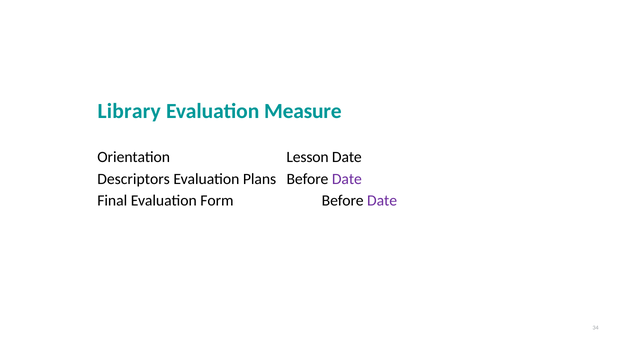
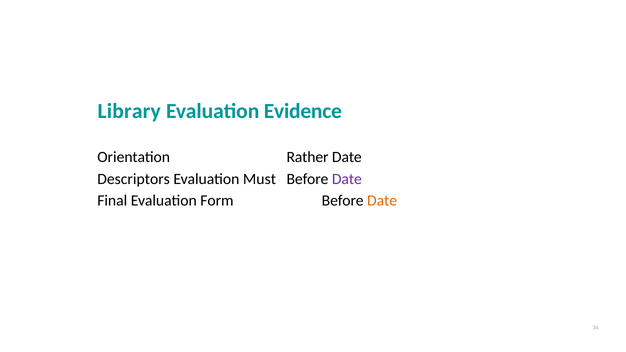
Measure: Measure -> Evidence
Lesson: Lesson -> Rather
Plans: Plans -> Must
Date at (382, 201) colour: purple -> orange
